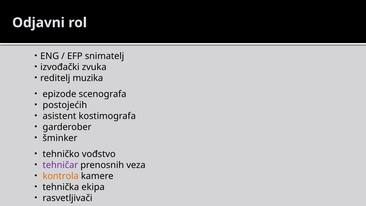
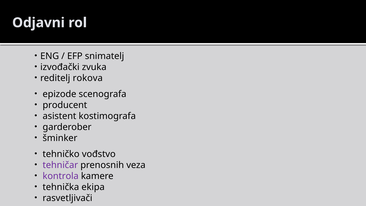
muzika: muzika -> rokova
postojećih: postojećih -> producent
kontrola colour: orange -> purple
